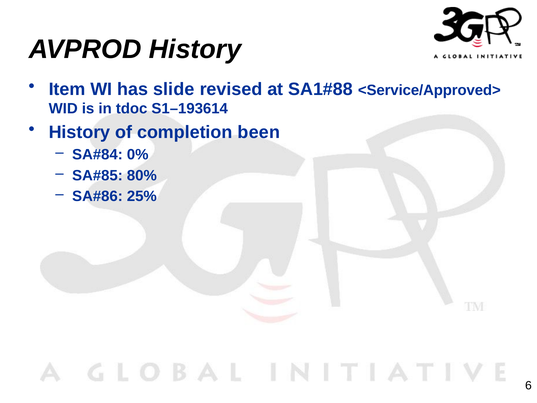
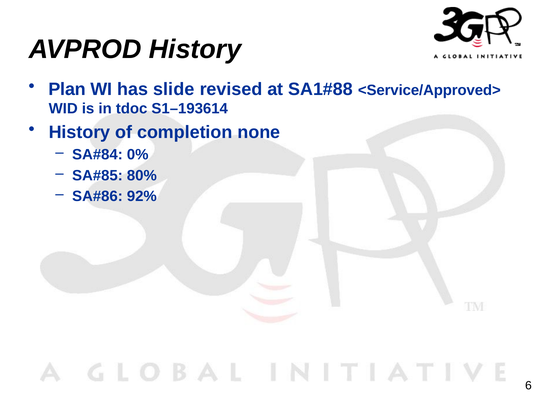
Item: Item -> Plan
been: been -> none
25%: 25% -> 92%
